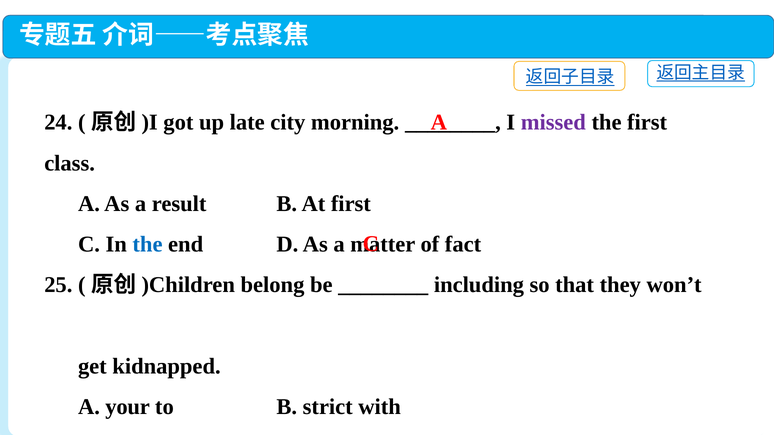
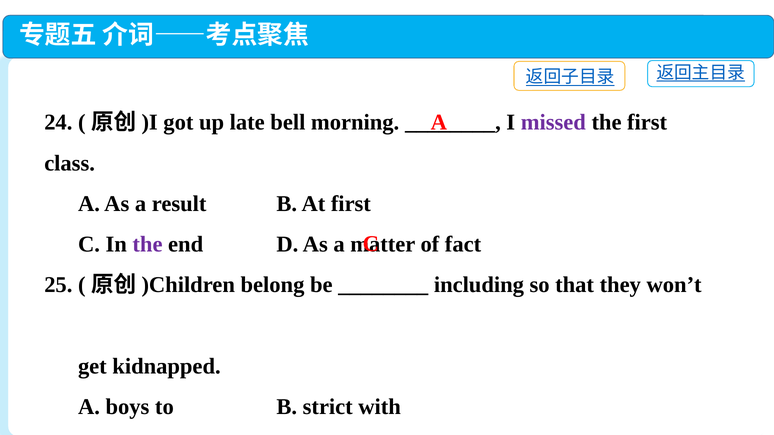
city: city -> bell
the at (147, 245) colour: blue -> purple
your: your -> boys
